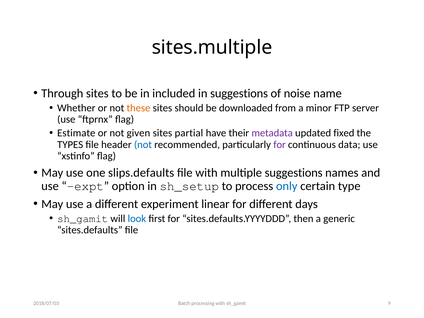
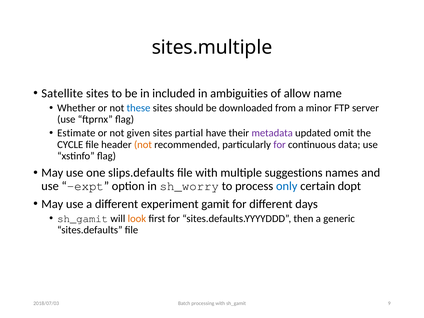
Through: Through -> Satellite
in suggestions: suggestions -> ambiguities
noise: noise -> allow
these colour: orange -> blue
fixed: fixed -> omit
TYPES: TYPES -> CYCLE
not at (143, 145) colour: blue -> orange
sh_setup: sh_setup -> sh_worry
type: type -> dopt
linear: linear -> gamit
look colour: blue -> orange
